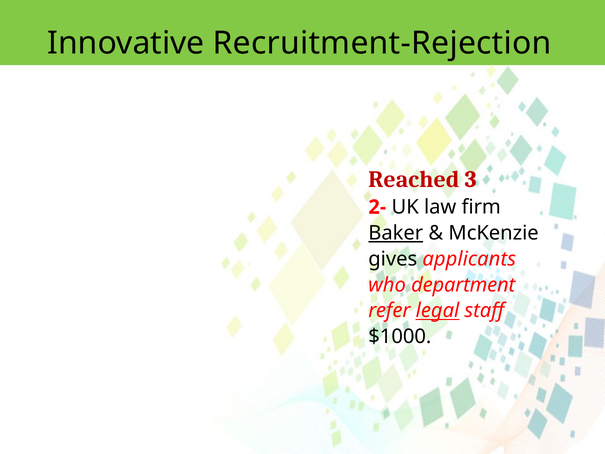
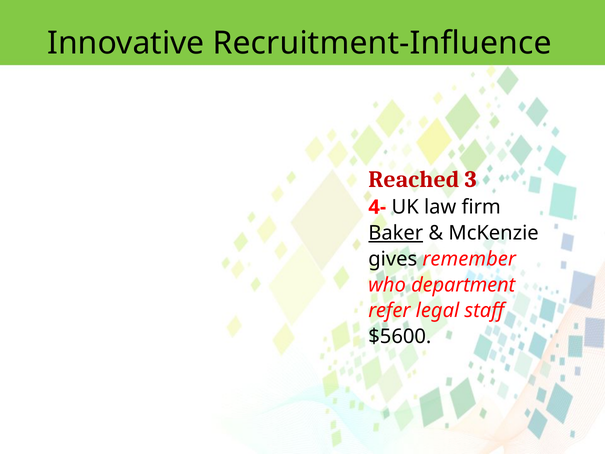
Recruitment-Rejection: Recruitment-Rejection -> Recruitment-Influence
2-: 2- -> 4-
applicants: applicants -> remember
legal underline: present -> none
$1000: $1000 -> $5600
